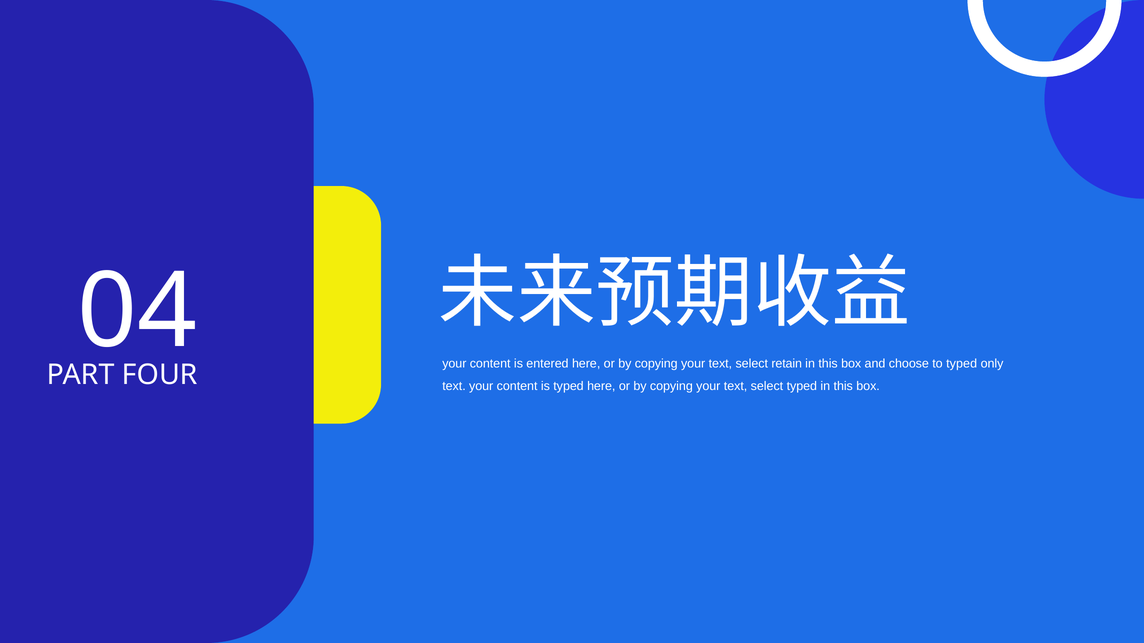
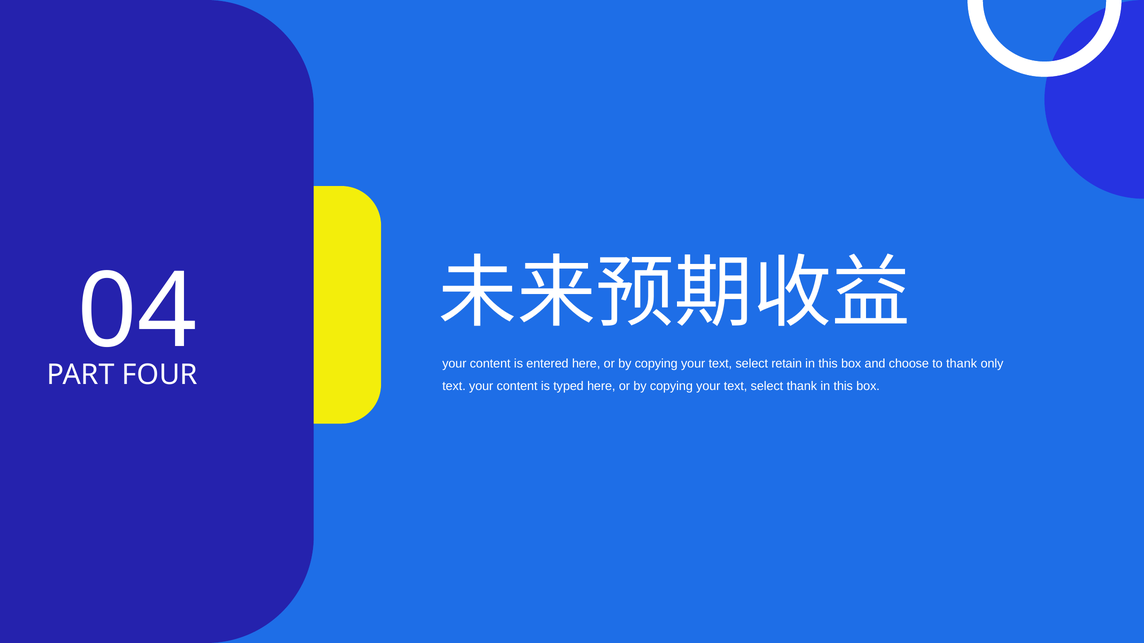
to typed: typed -> thank
select typed: typed -> thank
